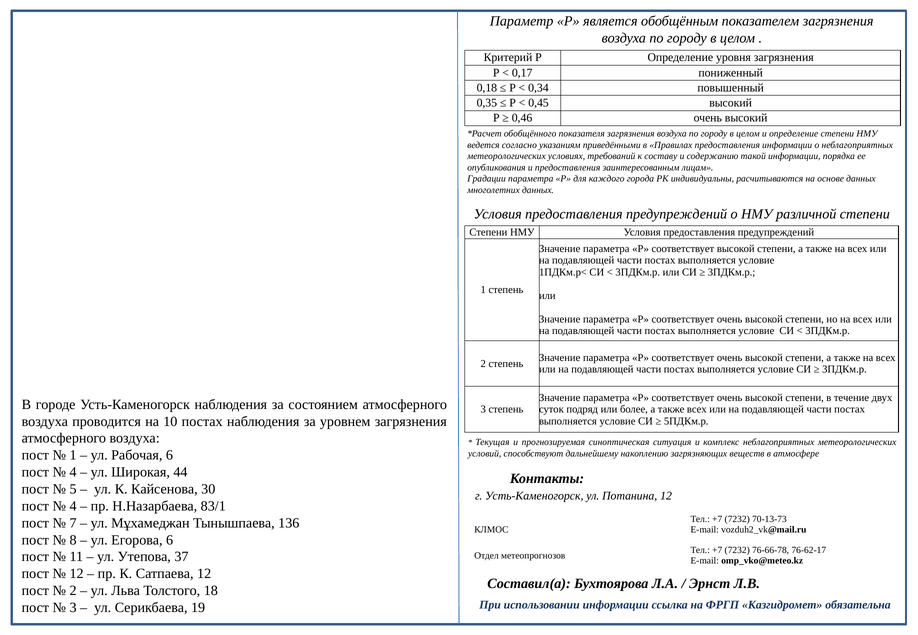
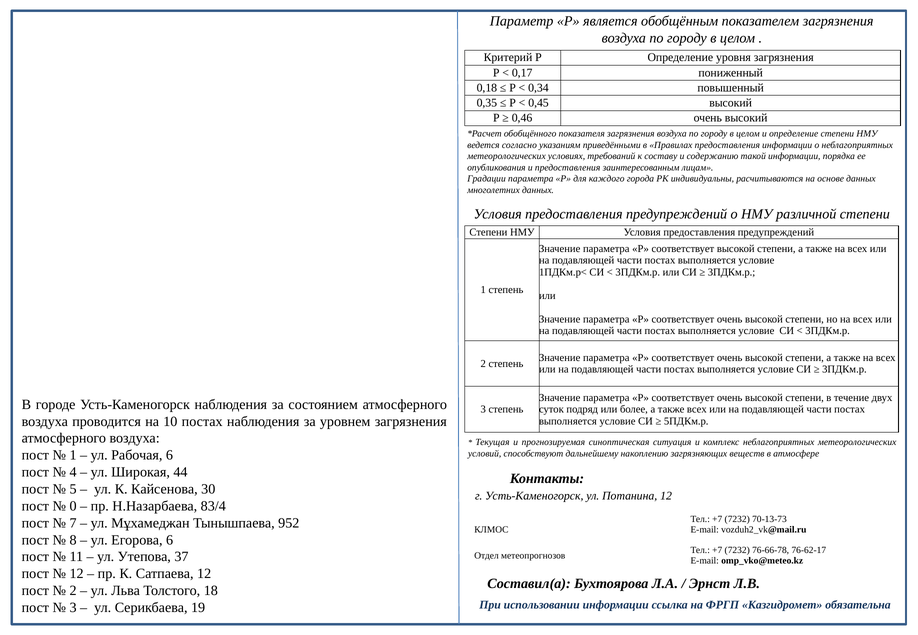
4 at (73, 506): 4 -> 0
83/1: 83/1 -> 83/4
136: 136 -> 952
